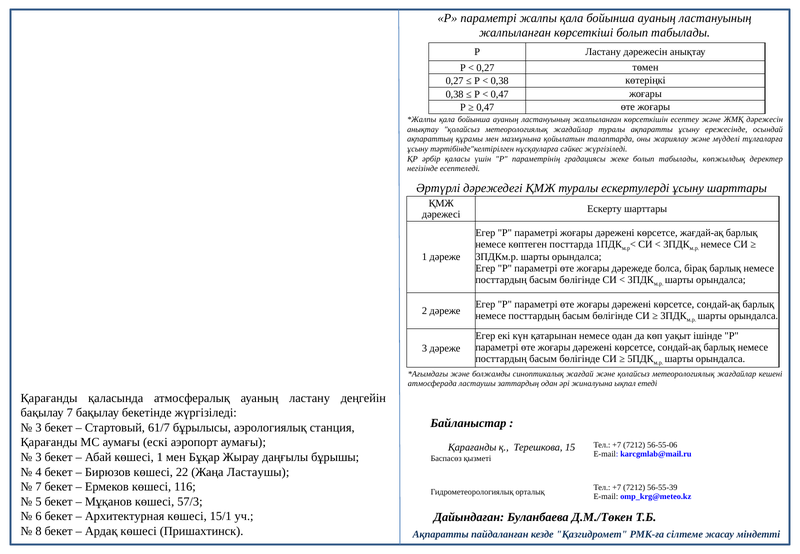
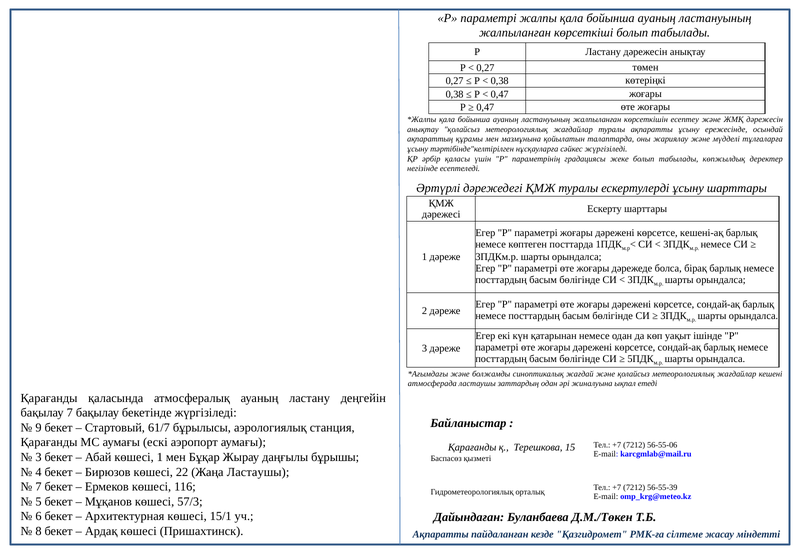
жағдай-ақ: жағдай-ақ -> кешені-ақ
3 at (38, 428): 3 -> 9
